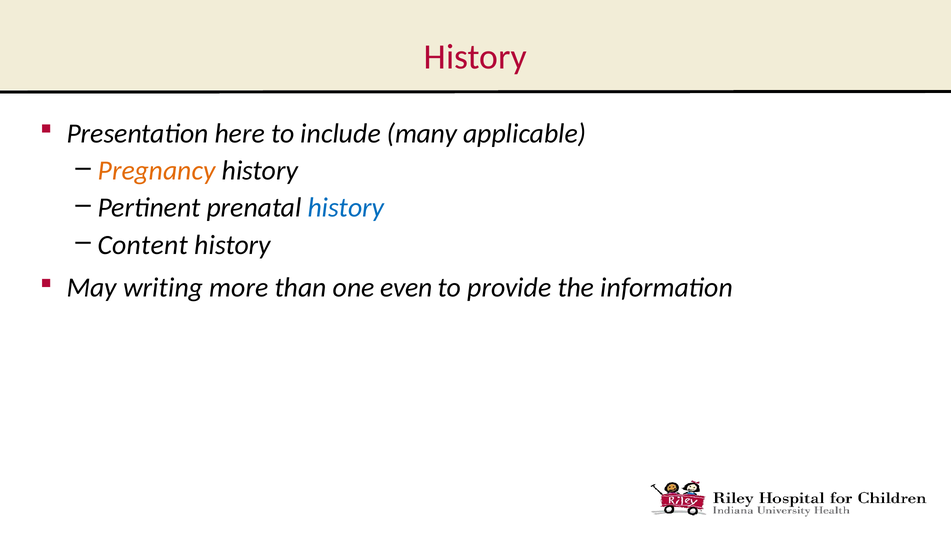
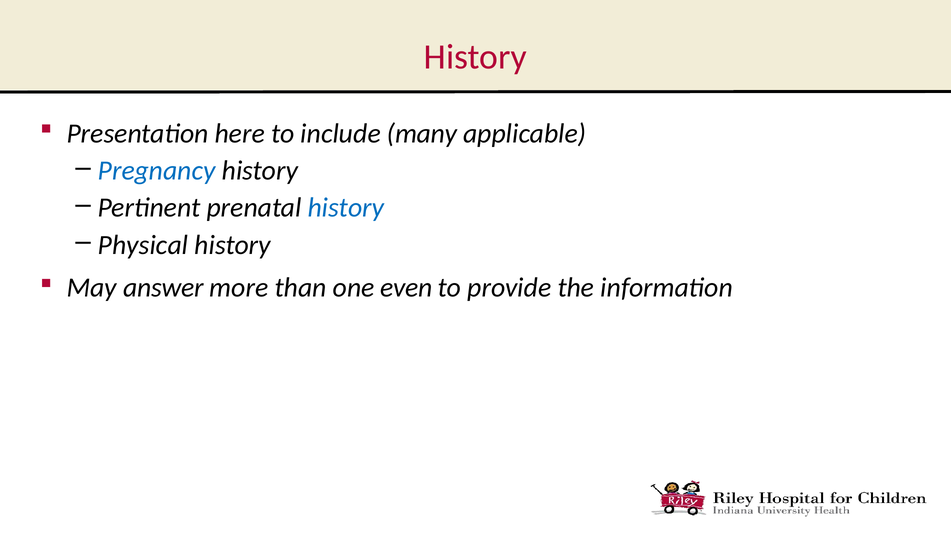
Pregnancy colour: orange -> blue
Content: Content -> Physical
writing: writing -> answer
